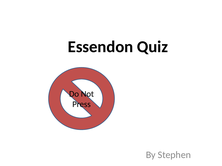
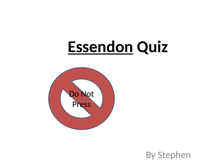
Essendon underline: none -> present
